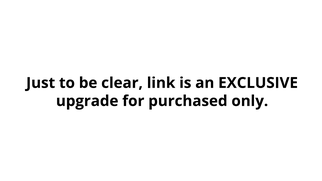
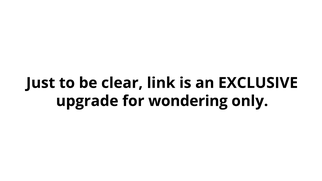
purchased: purchased -> wondering
